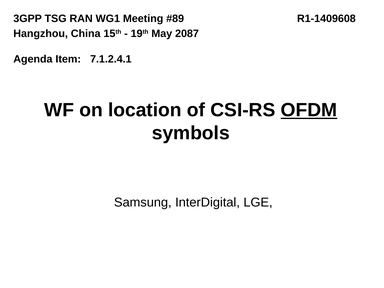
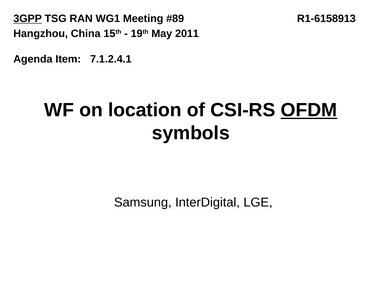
3GPP underline: none -> present
R1-1409608: R1-1409608 -> R1-6158913
2087: 2087 -> 2011
